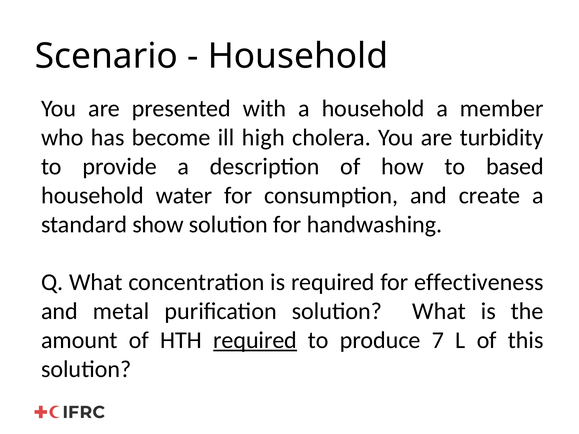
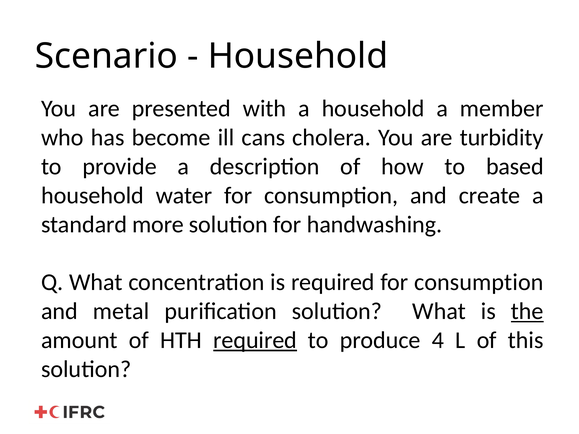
high: high -> cans
show: show -> more
required for effectiveness: effectiveness -> consumption
the underline: none -> present
7: 7 -> 4
